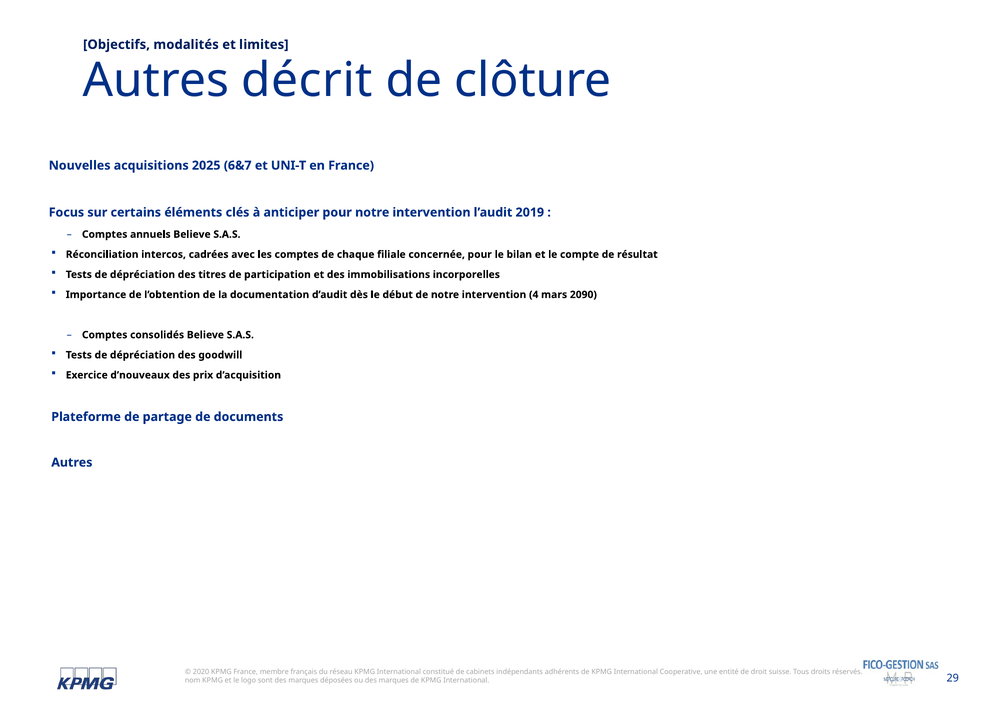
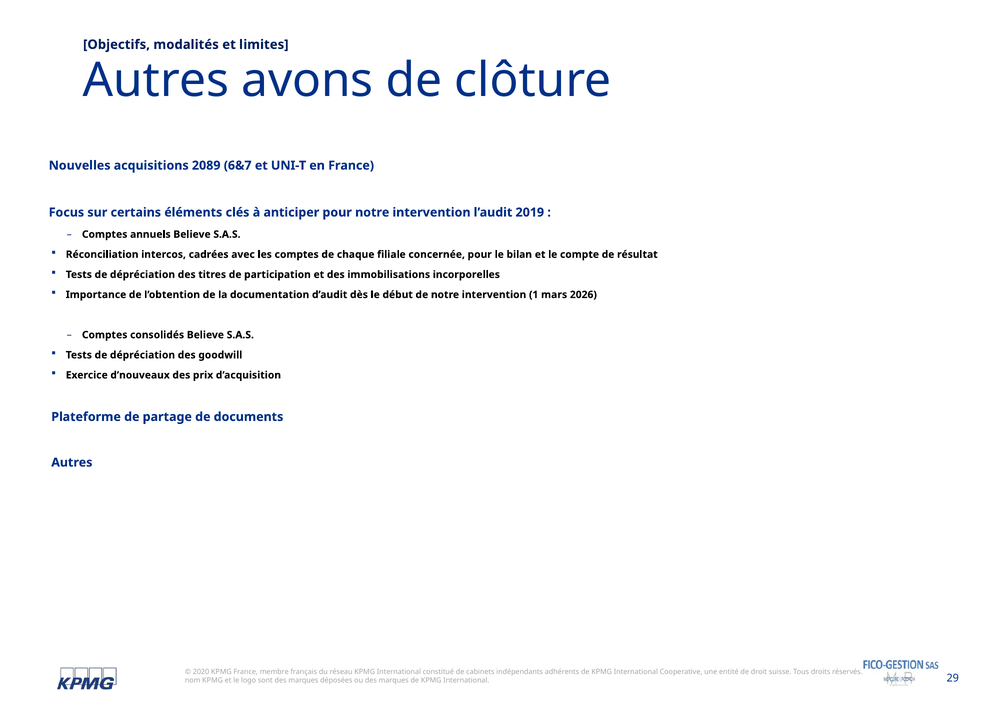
décrit: décrit -> avons
2025: 2025 -> 2089
4: 4 -> 1
2090: 2090 -> 2026
